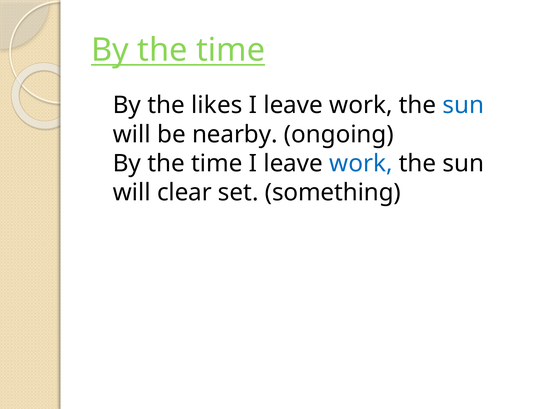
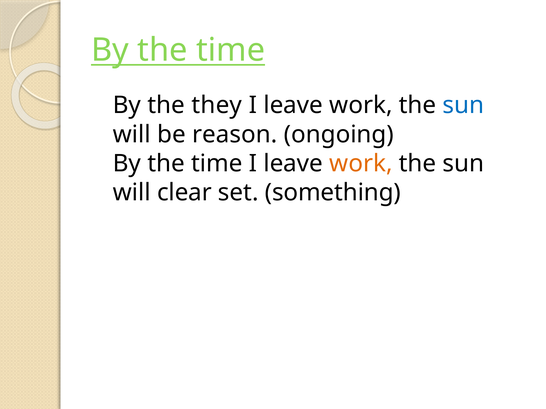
likes: likes -> they
nearby: nearby -> reason
work at (361, 164) colour: blue -> orange
